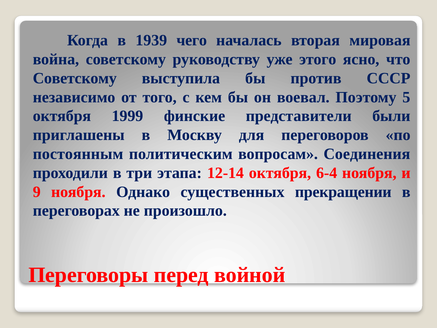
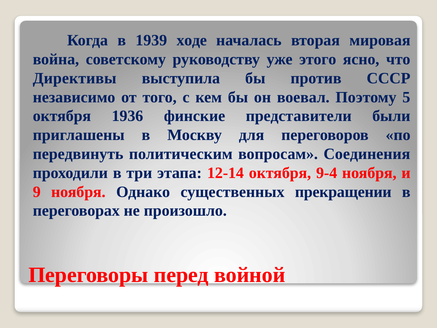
чего: чего -> ходе
Советскому at (75, 78): Советскому -> Директивы
1999: 1999 -> 1936
постоянным: постоянным -> передвинуть
6-4: 6-4 -> 9-4
